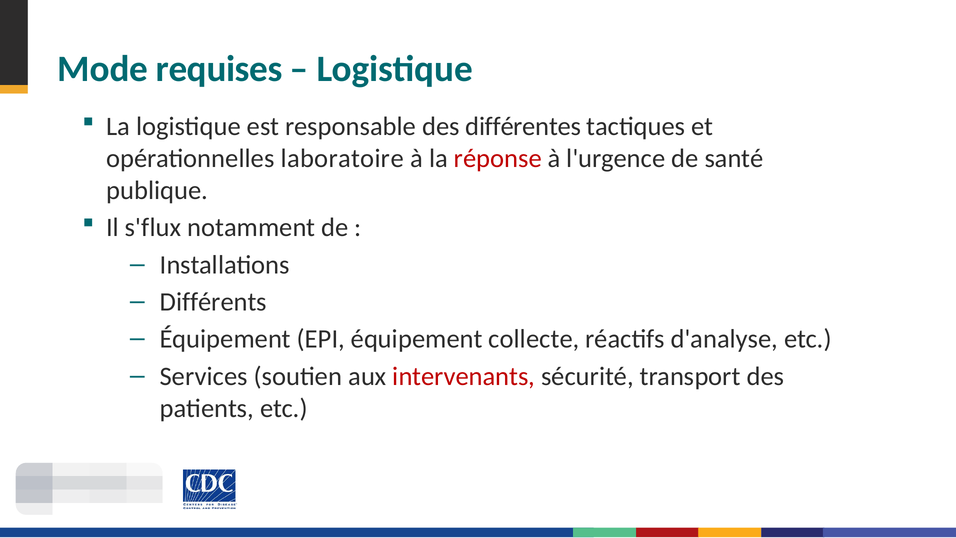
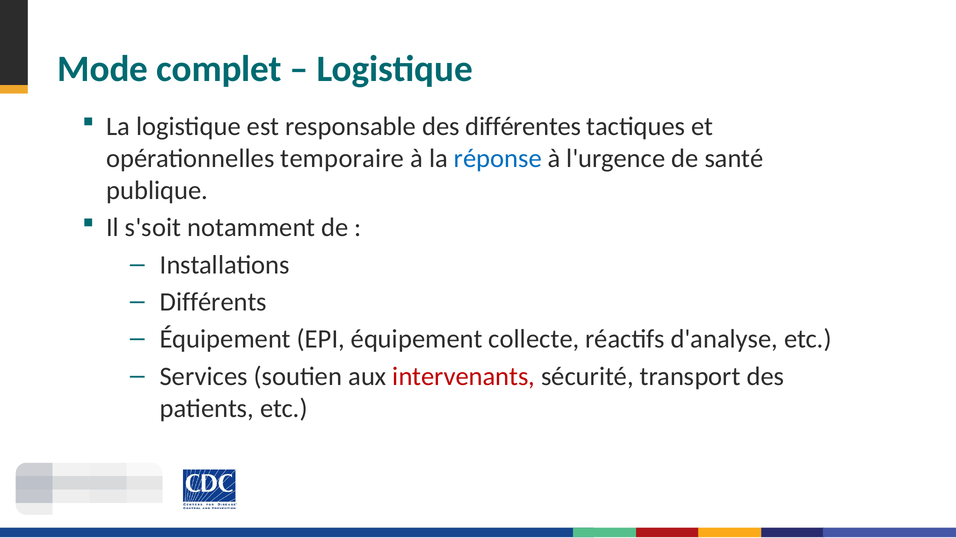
requises: requises -> complet
laboratoire: laboratoire -> temporaire
réponse colour: red -> blue
s'flux: s'flux -> s'soit
